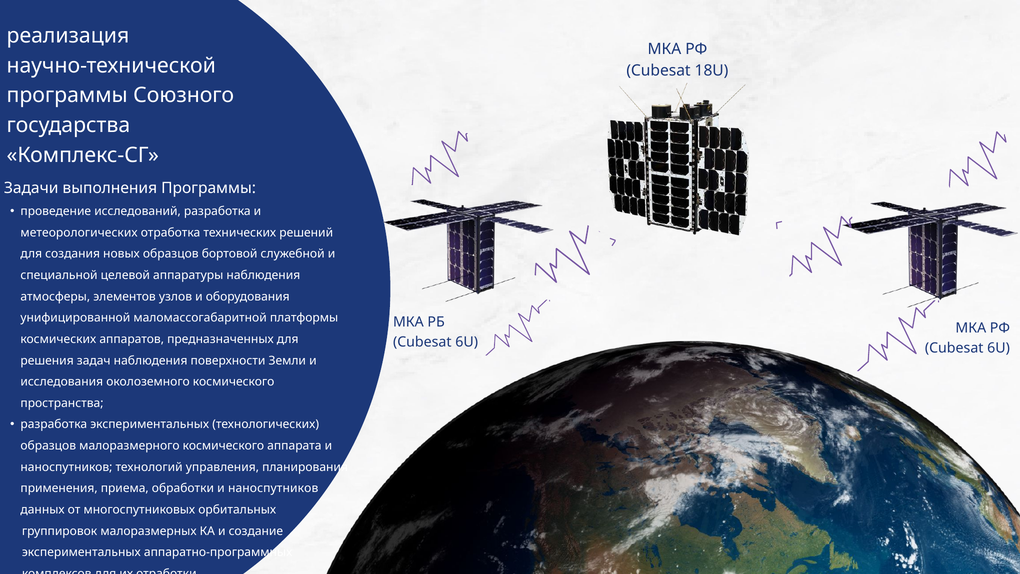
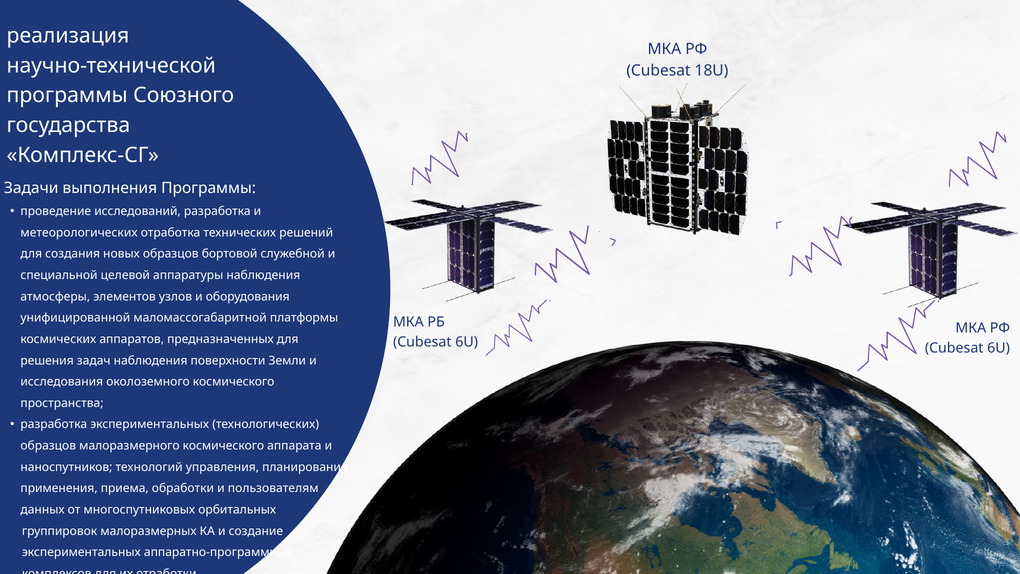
обработки и наноспутников: наноспутников -> пользователям
